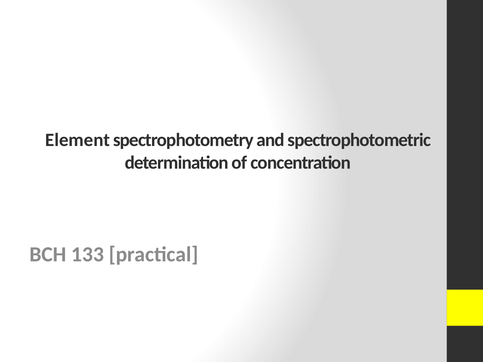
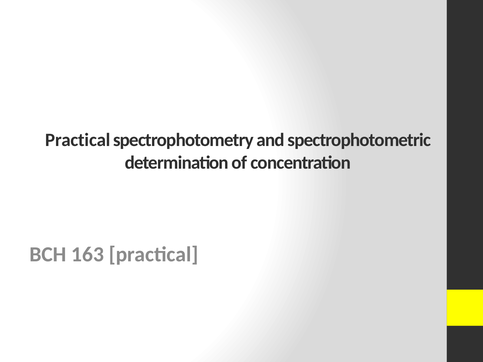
Element at (78, 140): Element -> Practical
133: 133 -> 163
